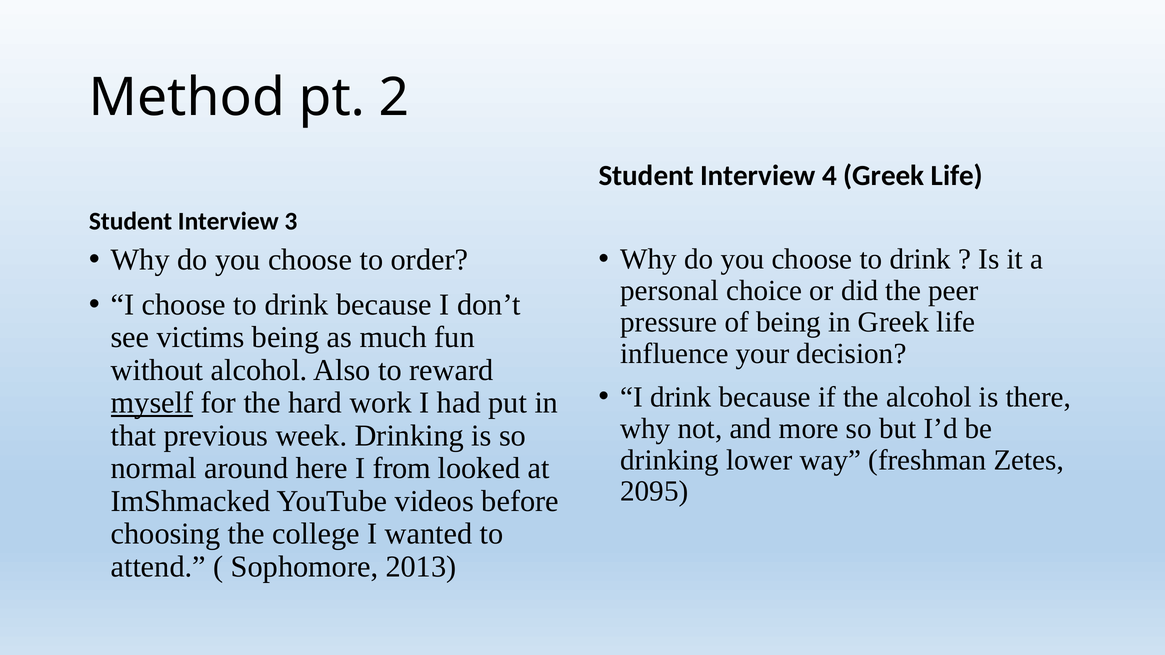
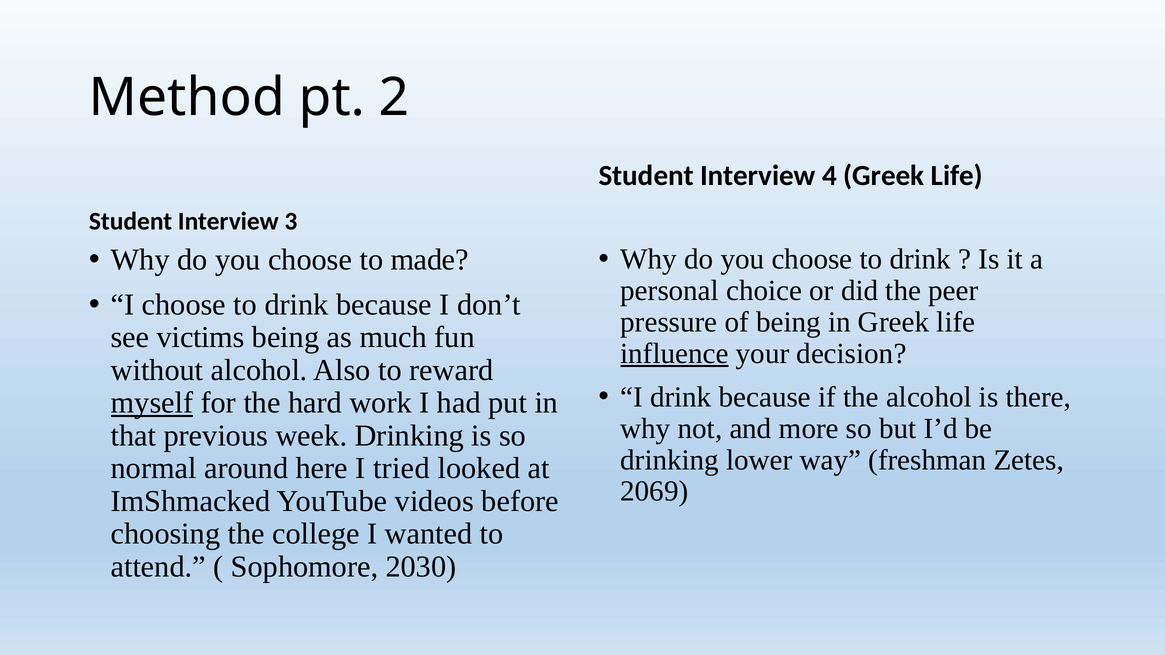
order: order -> made
influence underline: none -> present
from: from -> tried
2095: 2095 -> 2069
2013: 2013 -> 2030
